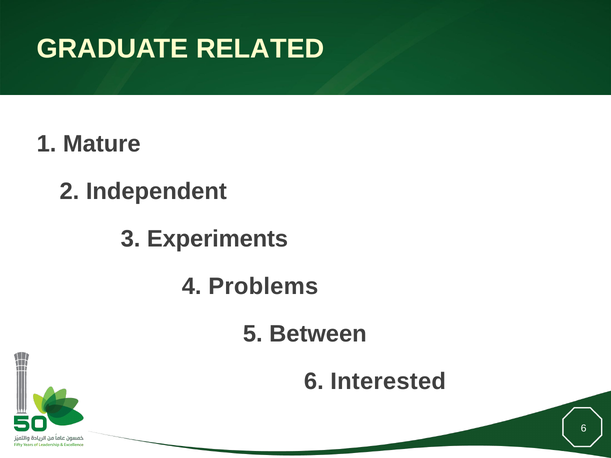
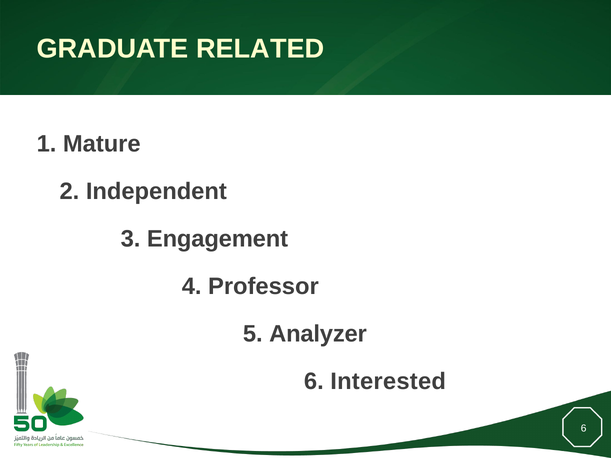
Experiments: Experiments -> Engagement
Problems: Problems -> Professor
Between: Between -> Analyzer
